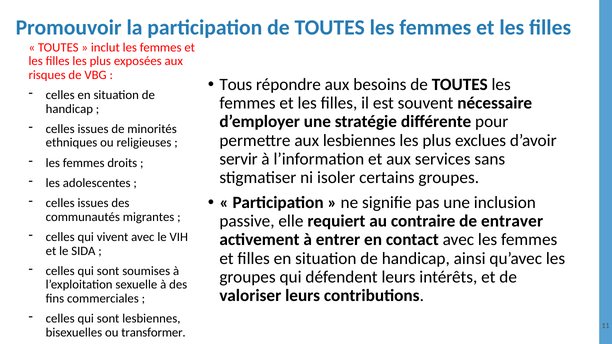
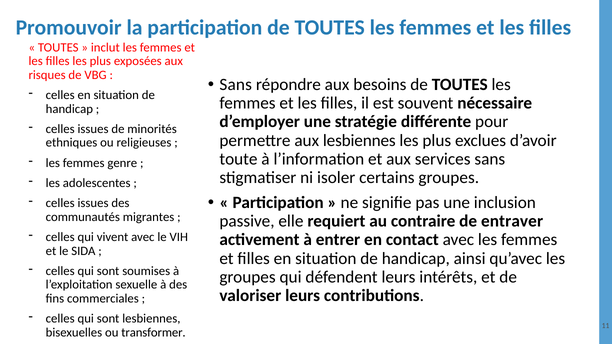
Tous at (236, 85): Tous -> Sans
servir: servir -> toute
droits: droits -> genre
